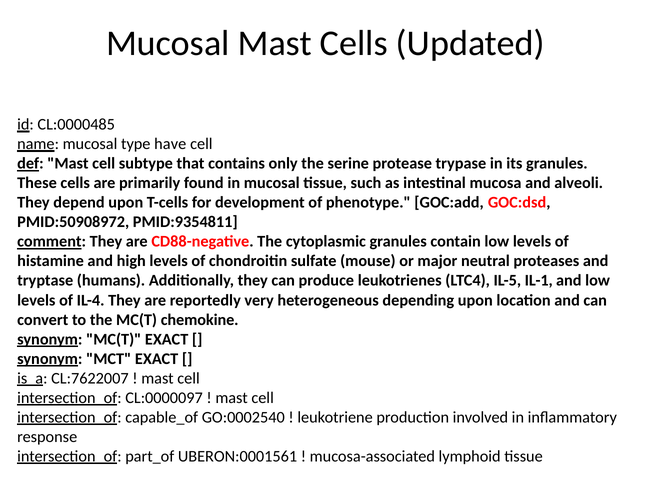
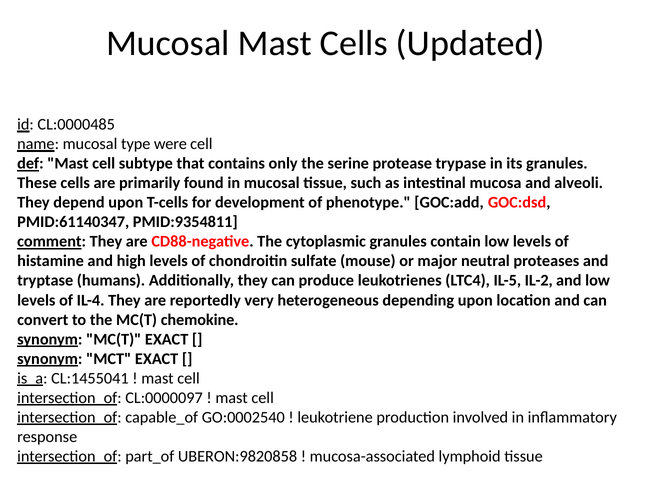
have: have -> were
PMID:50908972: PMID:50908972 -> PMID:61140347
IL-1: IL-1 -> IL-2
CL:7622007: CL:7622007 -> CL:1455041
UBERON:0001561: UBERON:0001561 -> UBERON:9820858
